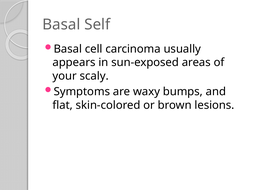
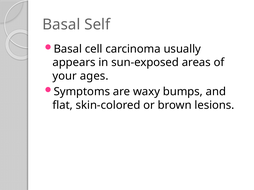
scaly: scaly -> ages
